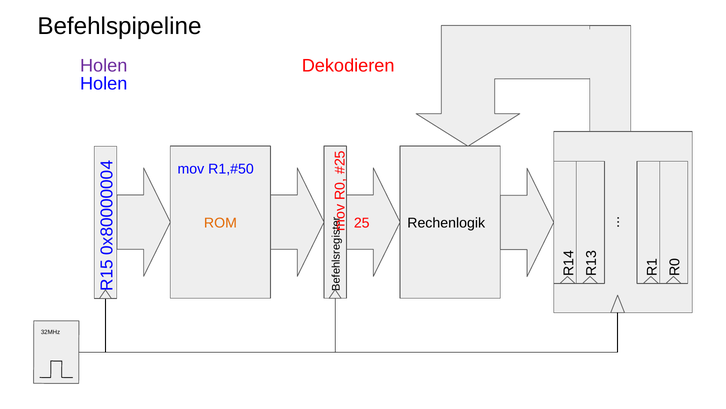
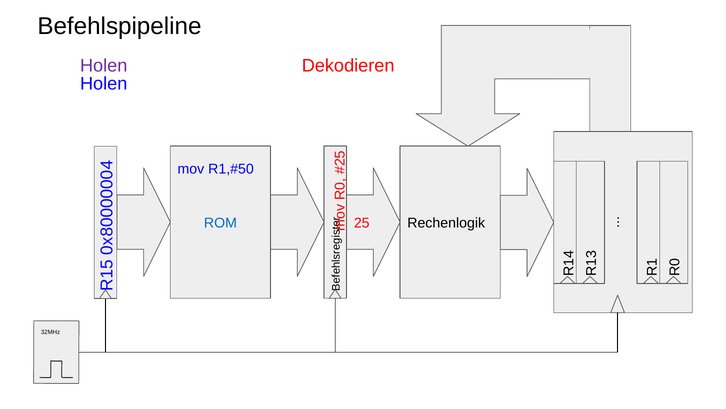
ROM colour: orange -> blue
